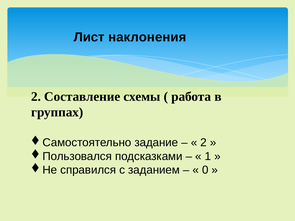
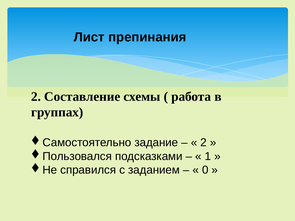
наклонения: наклонения -> препинания
